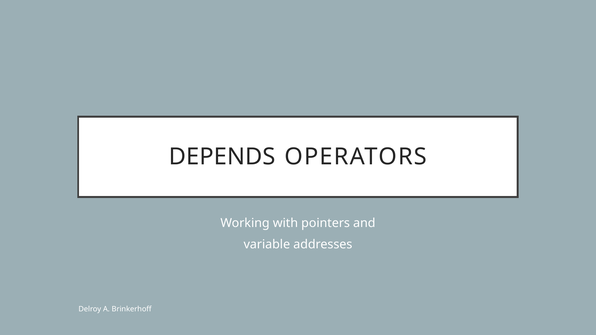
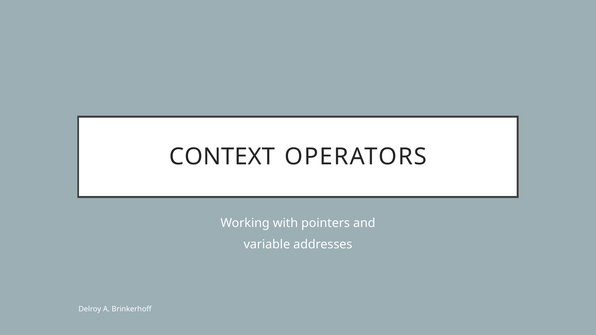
DEPENDS: DEPENDS -> CONTEXT
